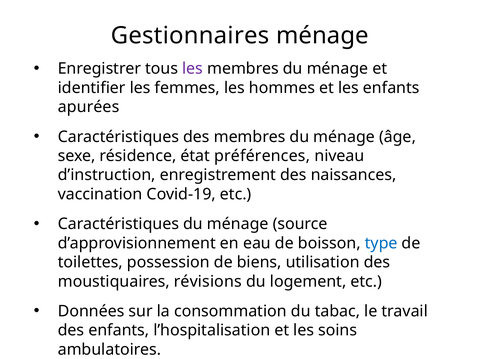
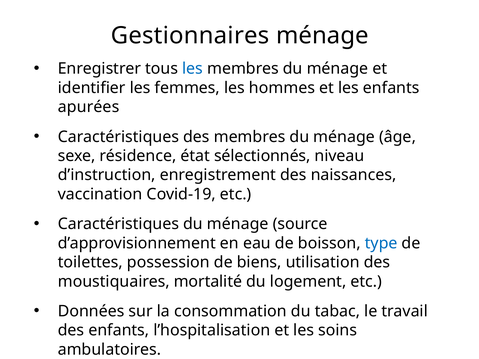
les at (193, 69) colour: purple -> blue
préférences: préférences -> sélectionnés
révisions: révisions -> mortalité
